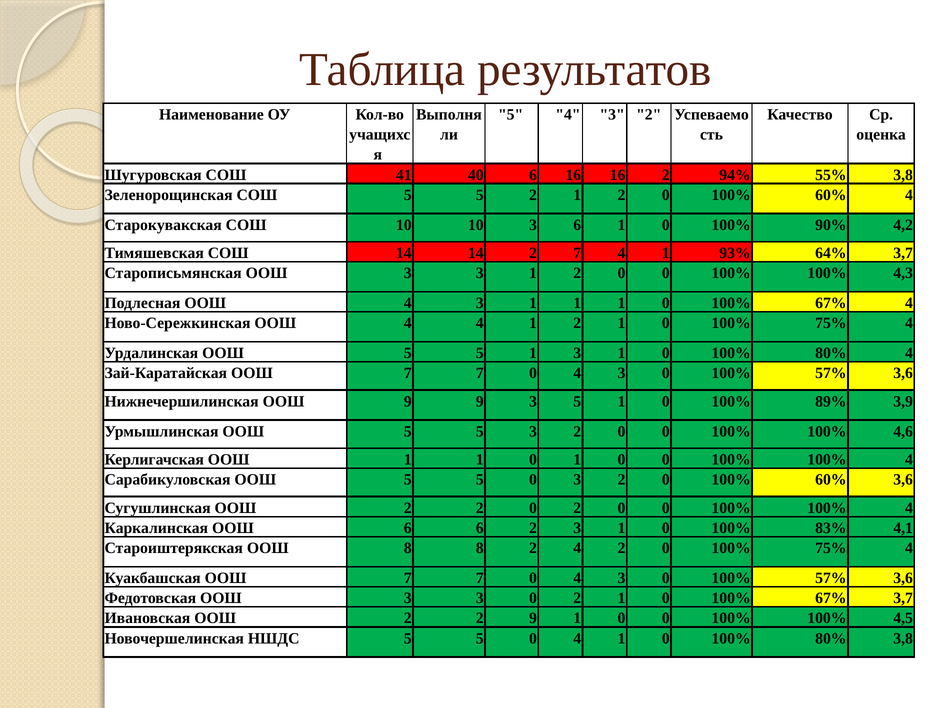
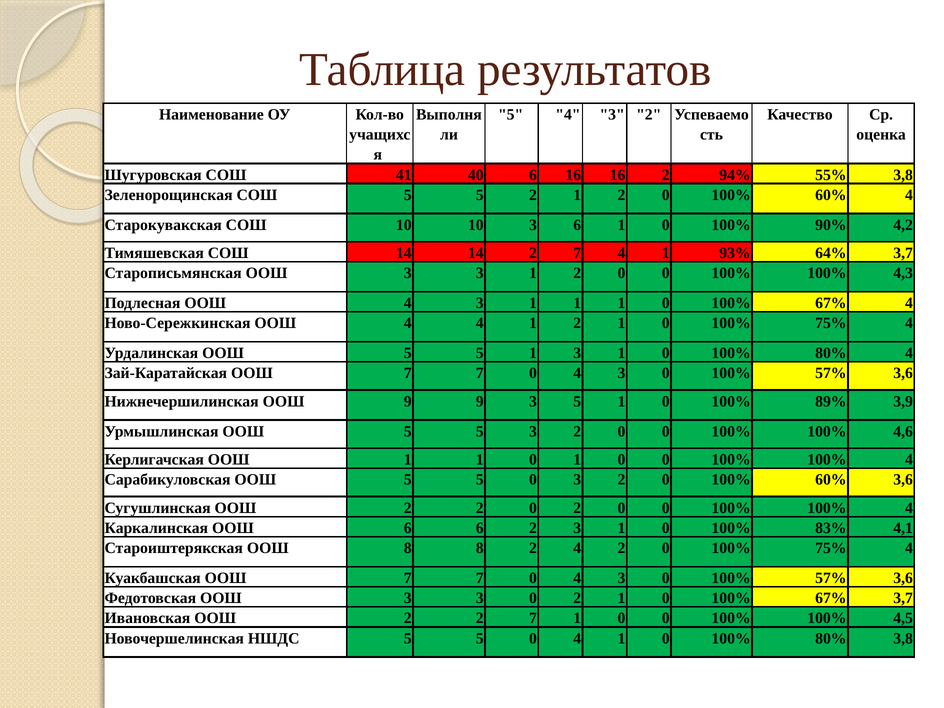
2 2 9: 9 -> 7
